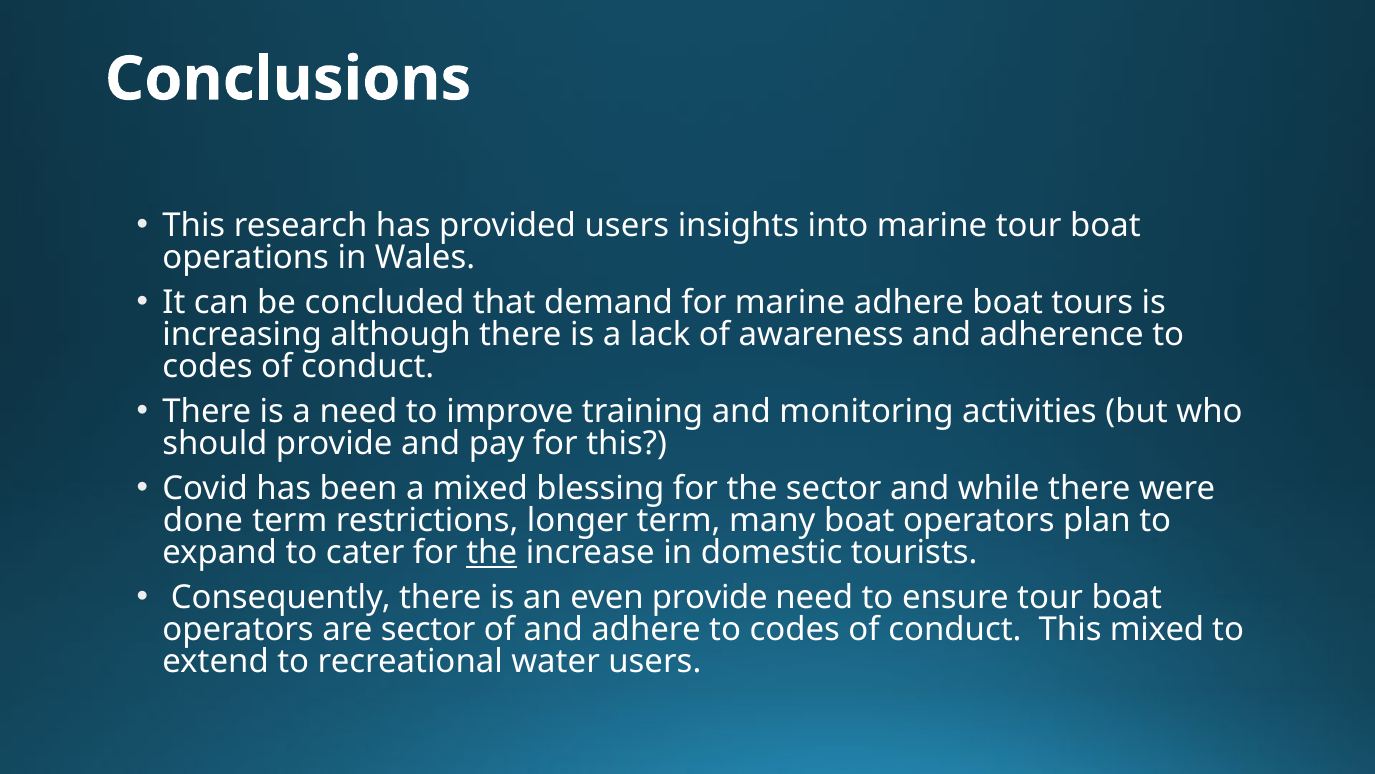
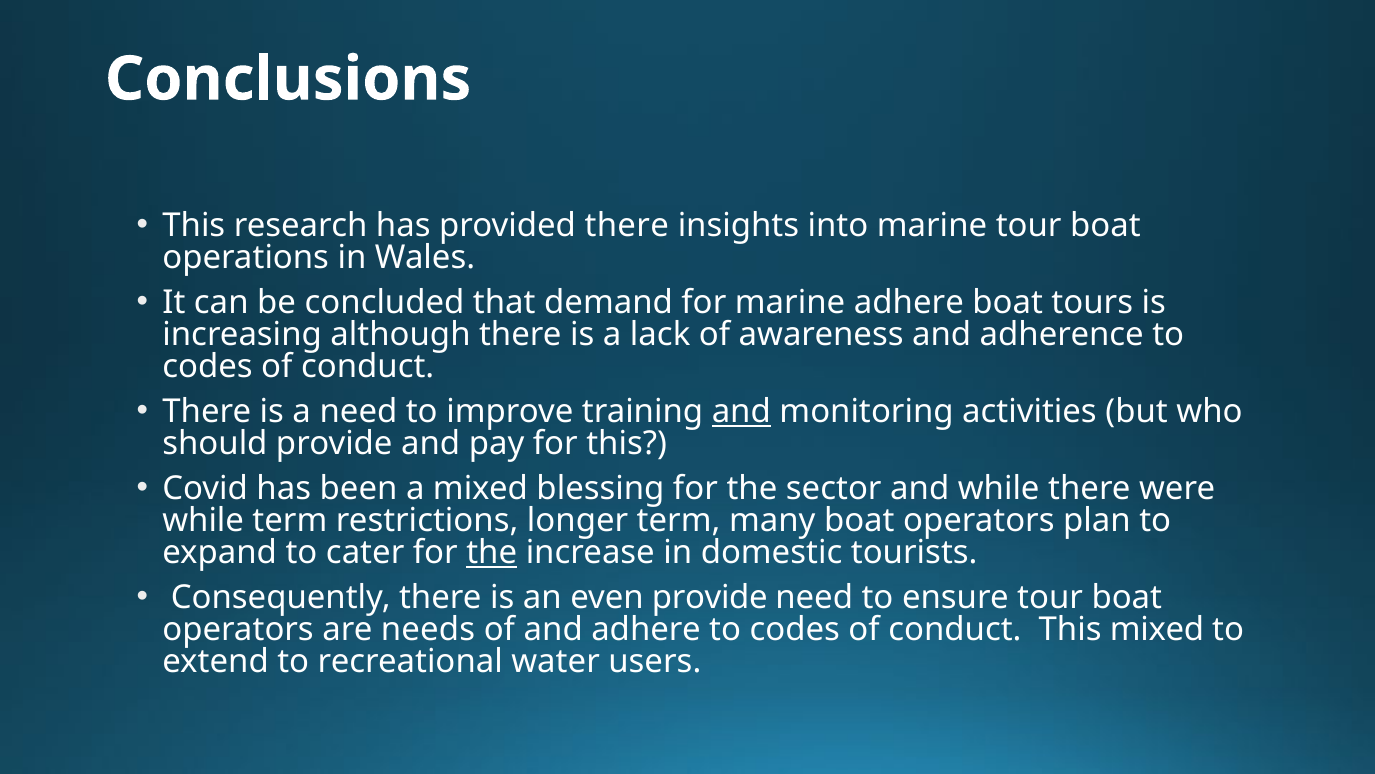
provided users: users -> there
and at (741, 411) underline: none -> present
done at (203, 520): done -> while
are sector: sector -> needs
